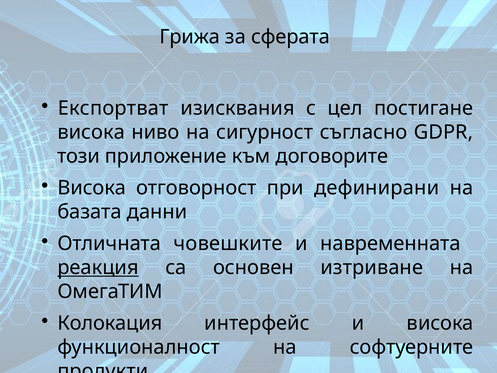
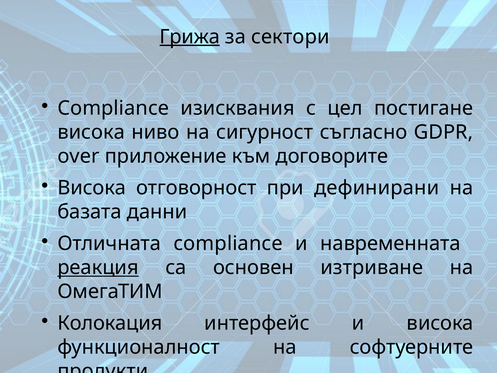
Грижа underline: none -> present
сферата: сферата -> сектори
Експортват at (113, 108): Експортват -> Compliance
този: този -> over
Отличната човешките: човешките -> compliance
